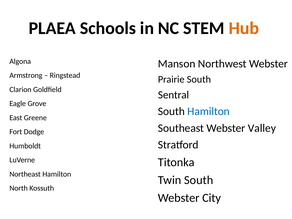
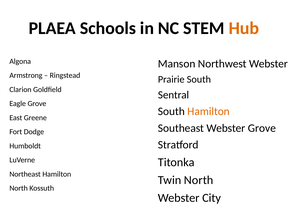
Hamilton at (209, 111) colour: blue -> orange
Webster Valley: Valley -> Grove
Twin South: South -> North
